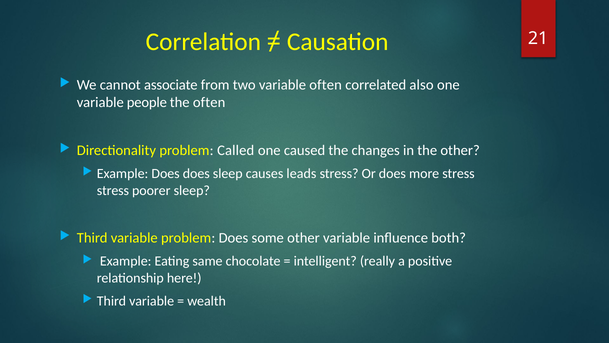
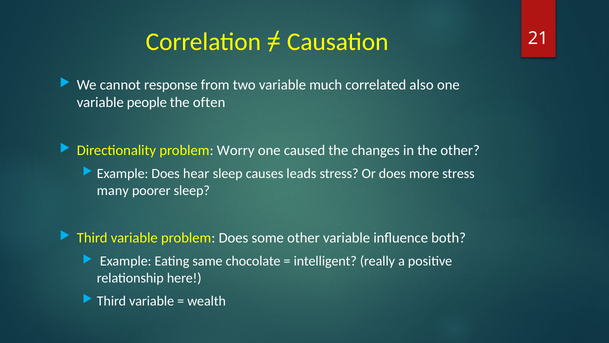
associate: associate -> response
variable often: often -> much
Called: Called -> Worry
Does does: does -> hear
stress at (113, 190): stress -> many
